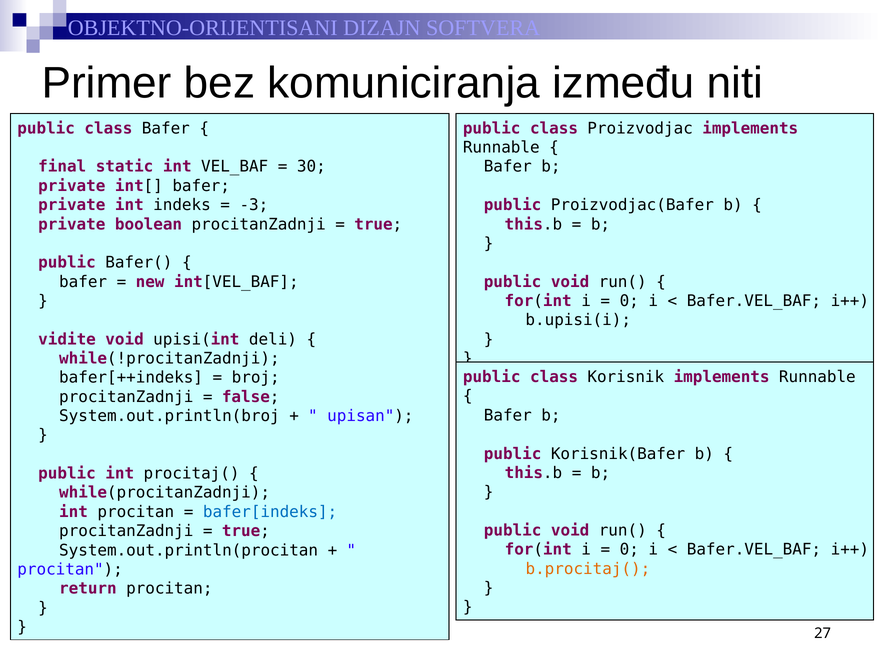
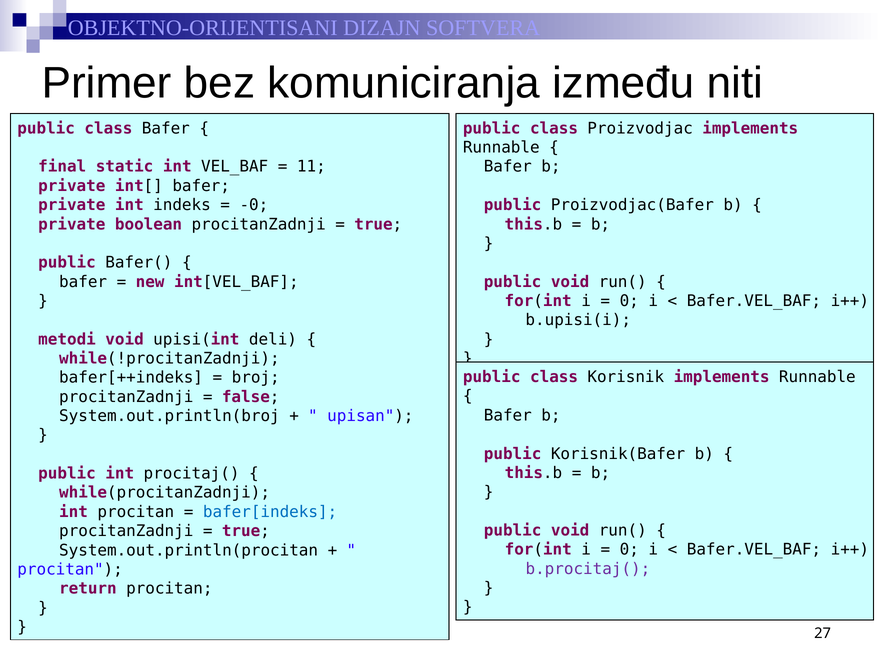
30: 30 -> 11
-3: -3 -> -0
vidite: vidite -> metodi
b.procitaj( colour: orange -> purple
